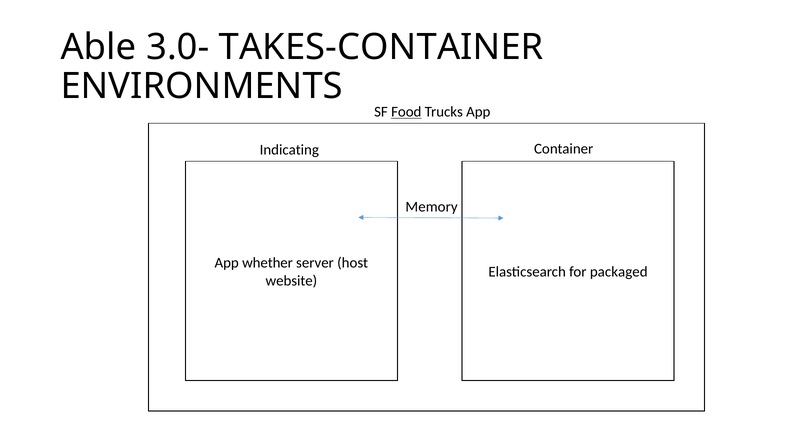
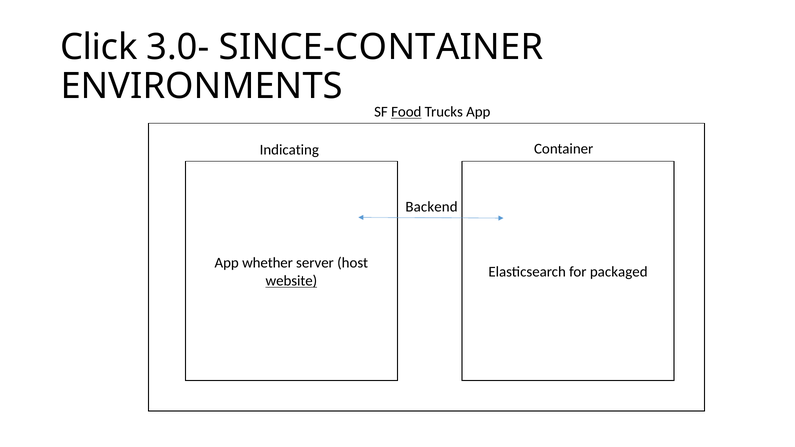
Able: Able -> Click
TAKES-CONTAINER: TAKES-CONTAINER -> SINCE-CONTAINER
Memory: Memory -> Backend
website underline: none -> present
